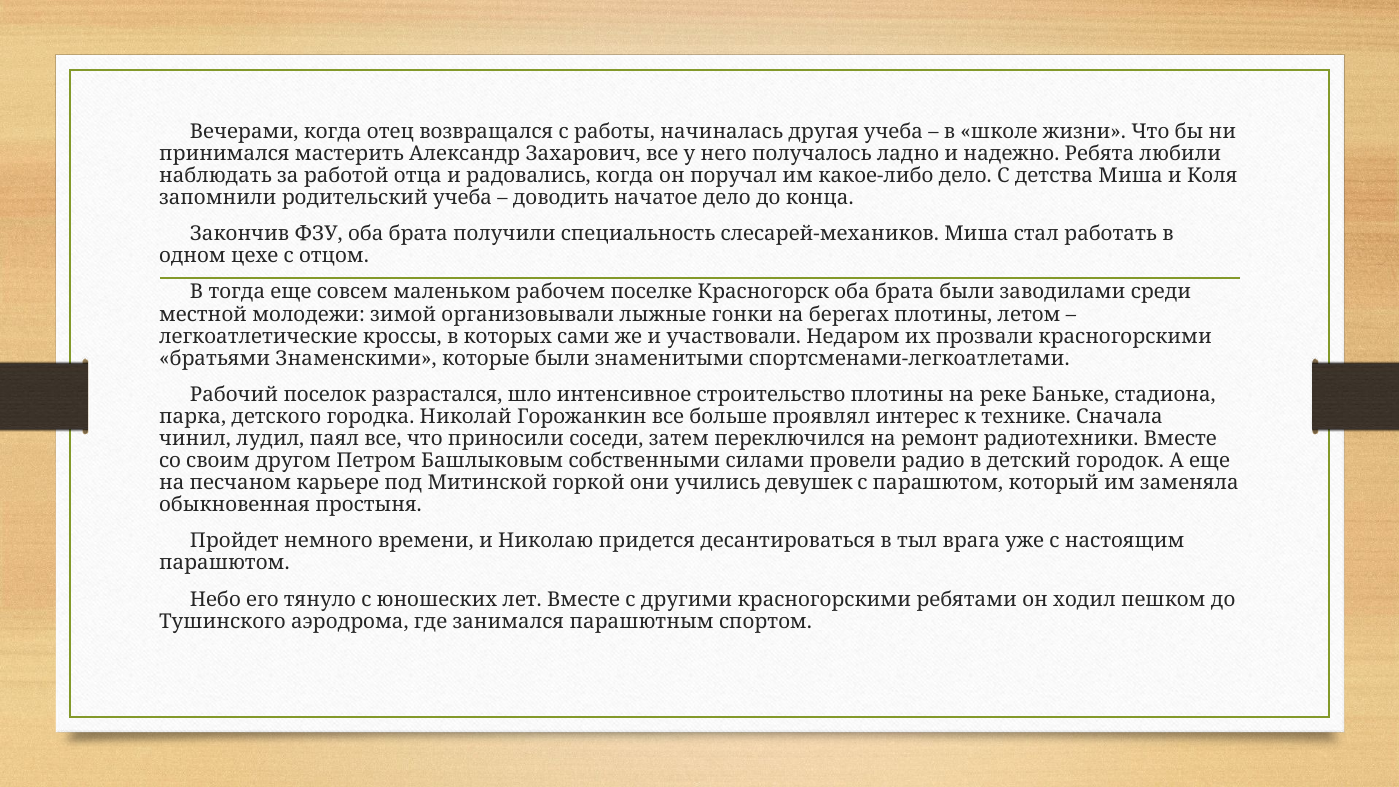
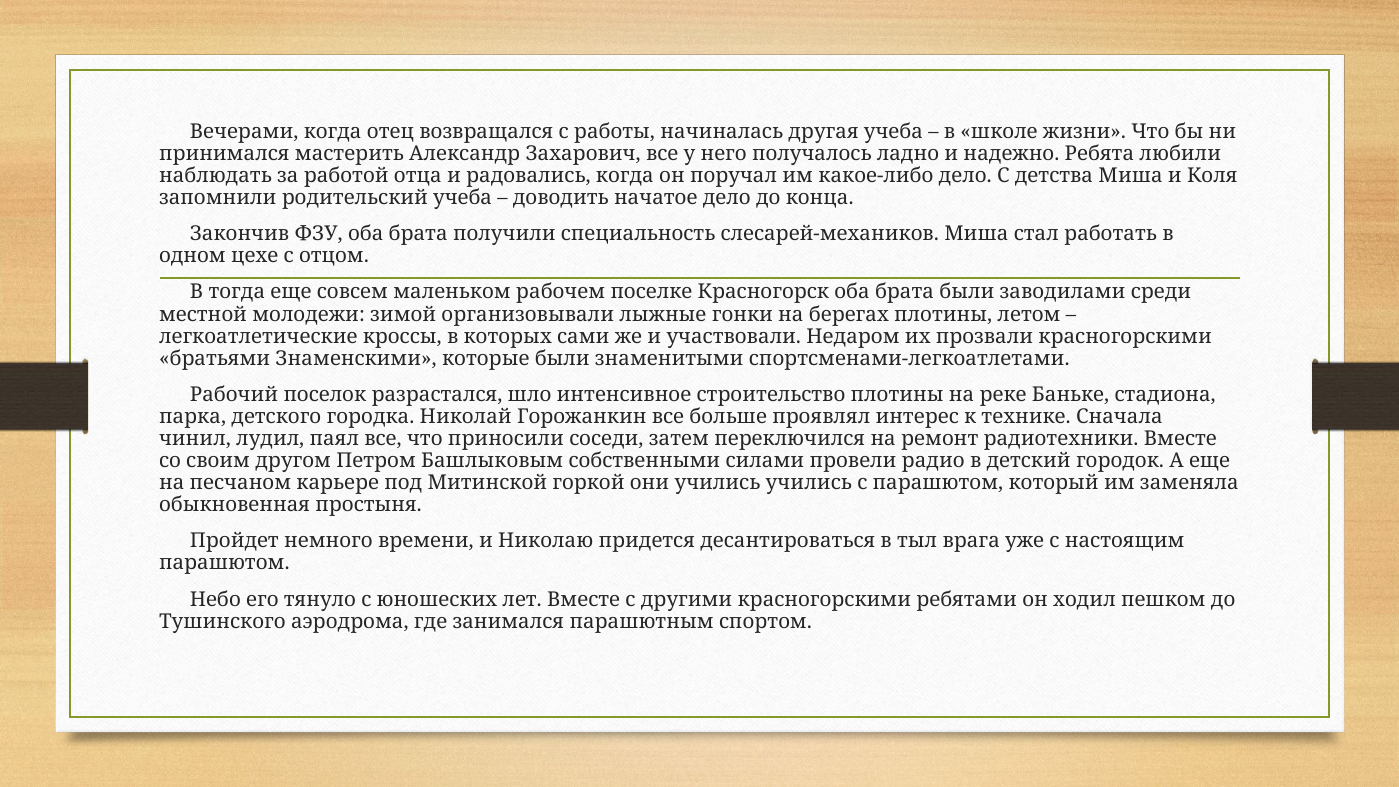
учились девушек: девушек -> учились
